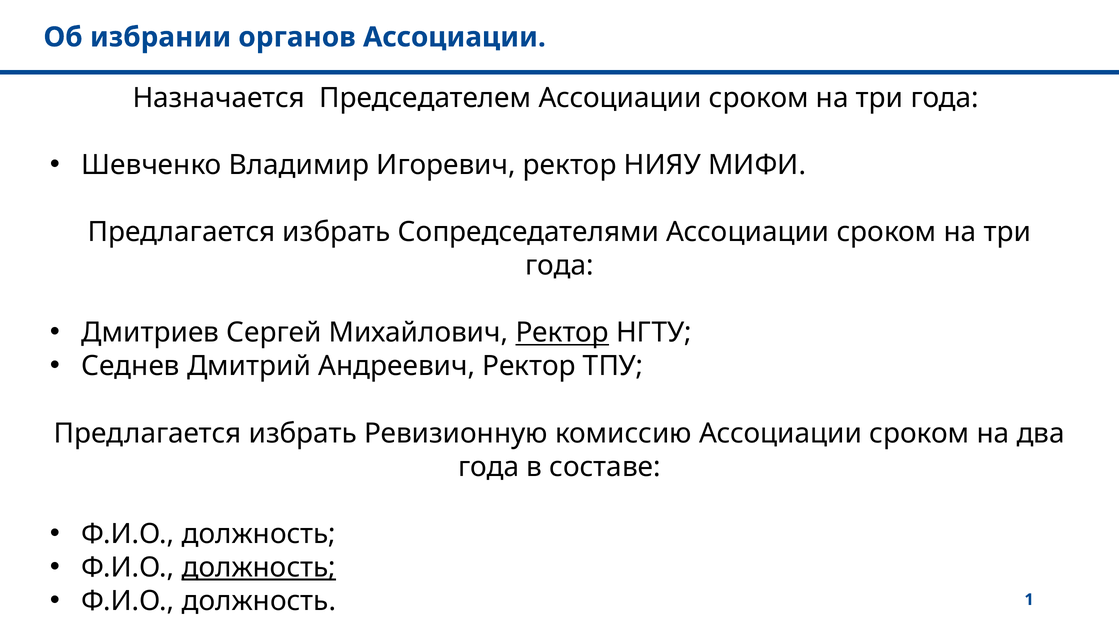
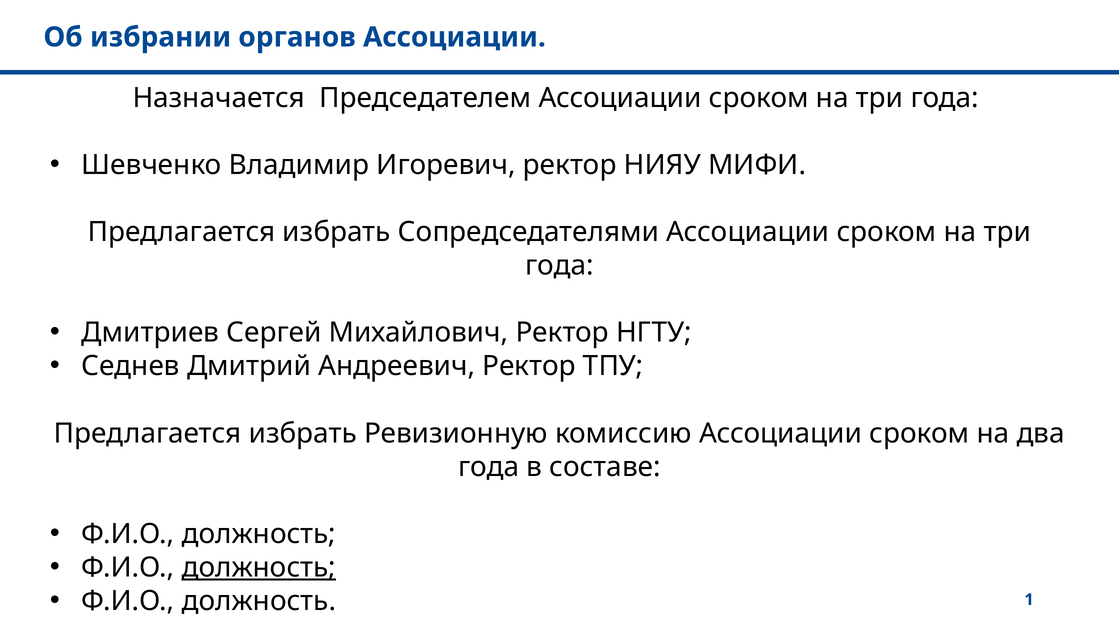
Ректор at (562, 333) underline: present -> none
